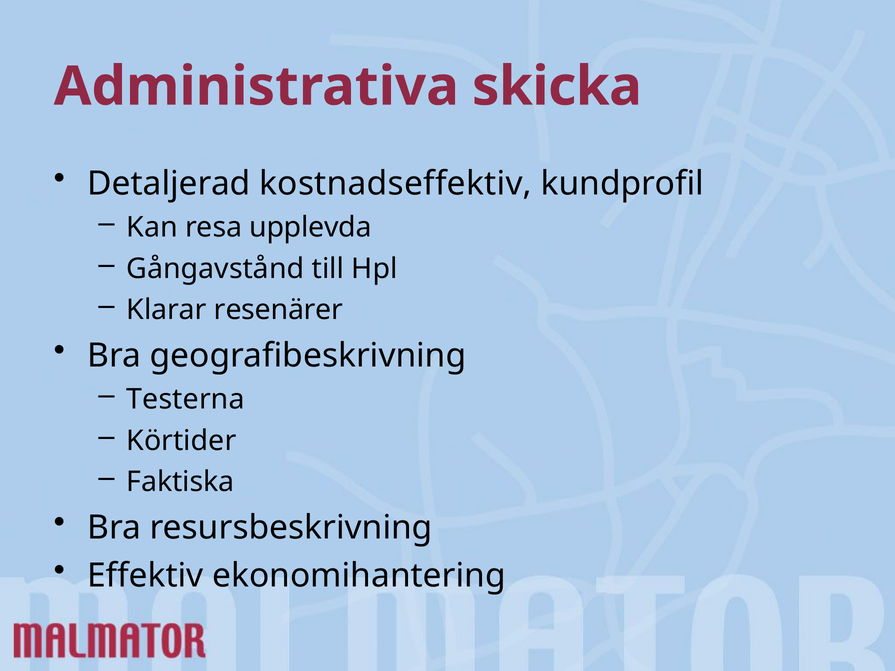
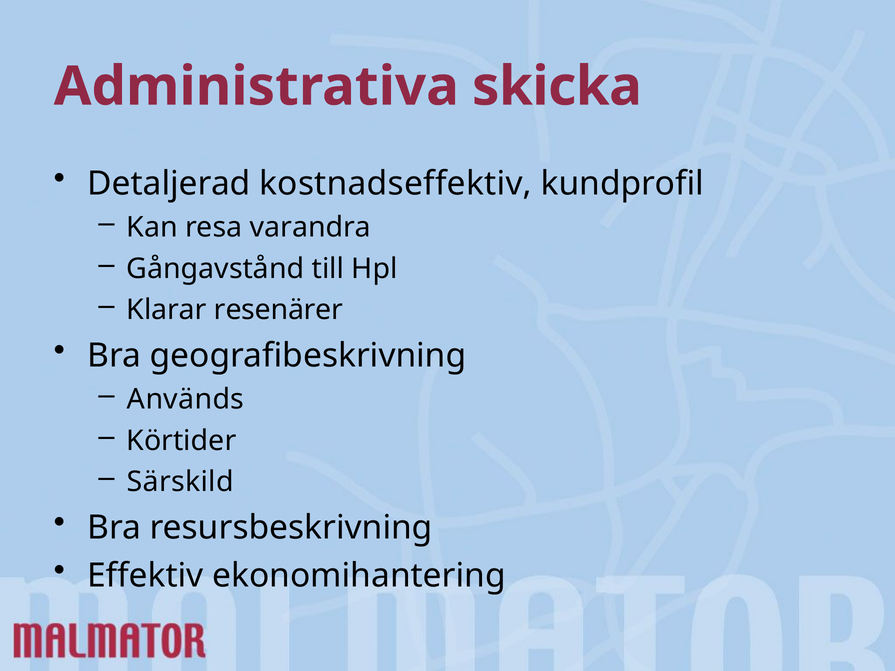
upplevda: upplevda -> varandra
Testerna: Testerna -> Används
Faktiska: Faktiska -> Särskild
